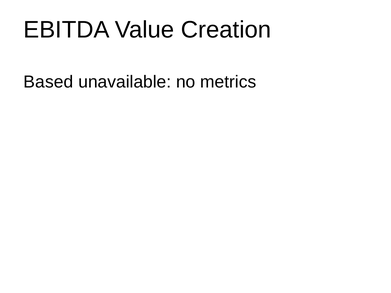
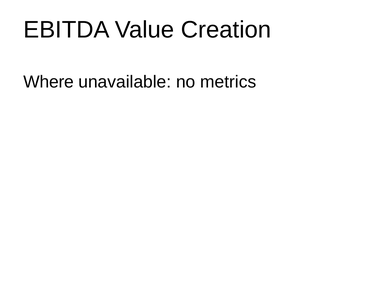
Based: Based -> Where
